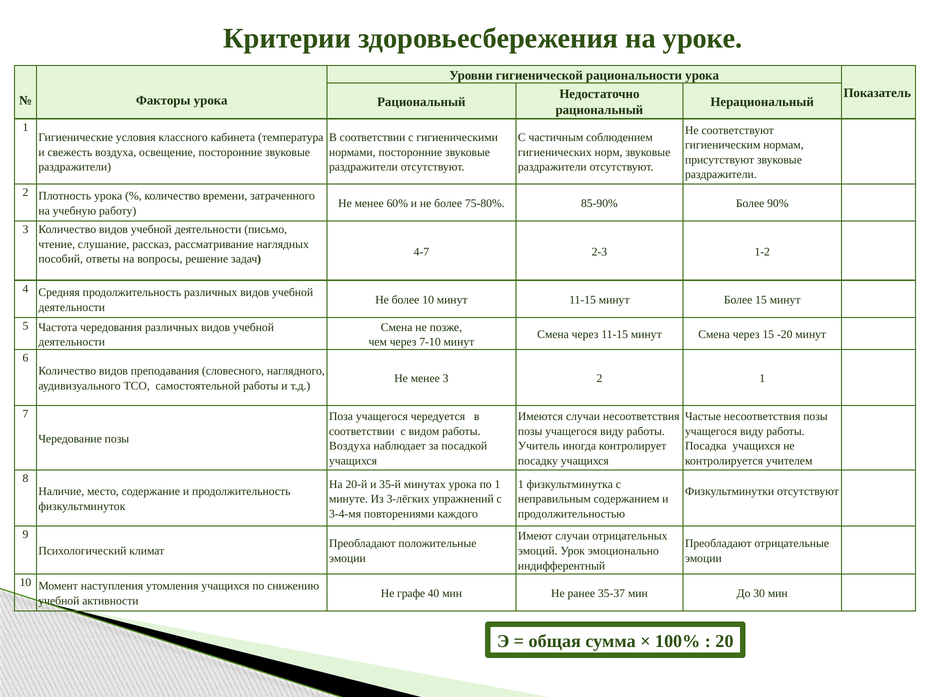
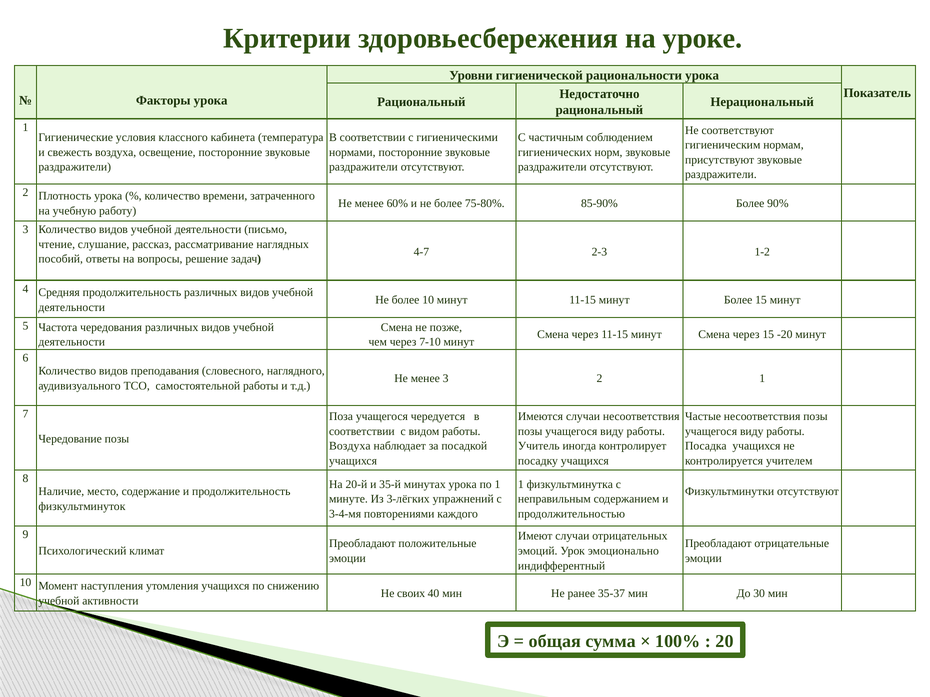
графе: графе -> своих
